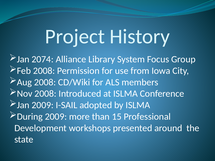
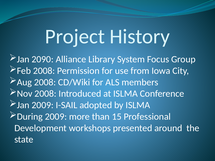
2074: 2074 -> 2090
